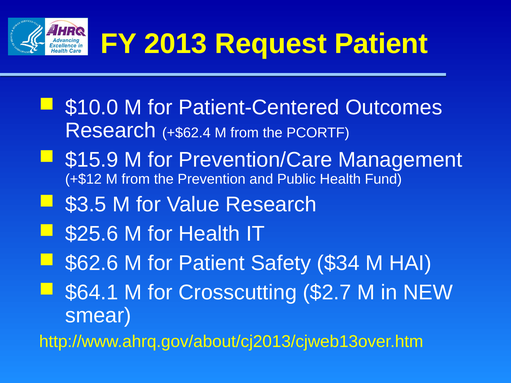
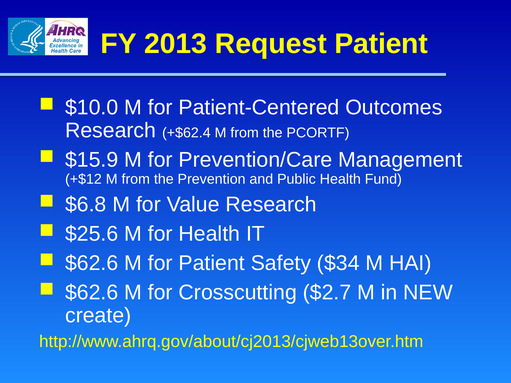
$3.5: $3.5 -> $6.8
$64.1 at (92, 293): $64.1 -> $62.6
smear: smear -> create
